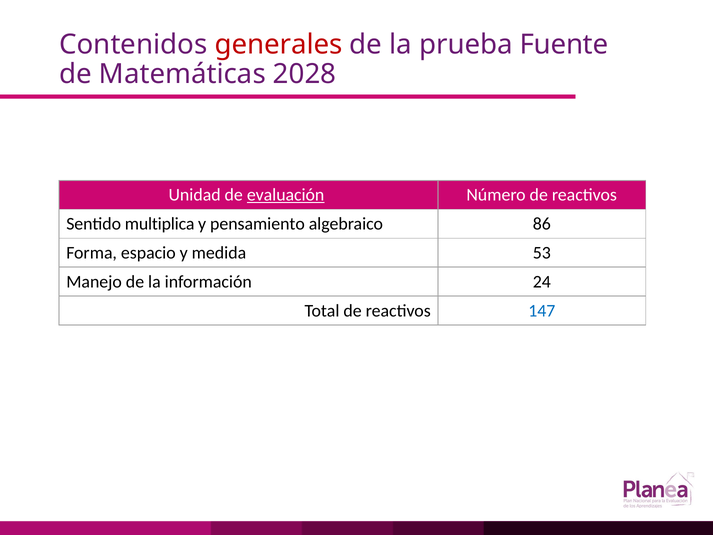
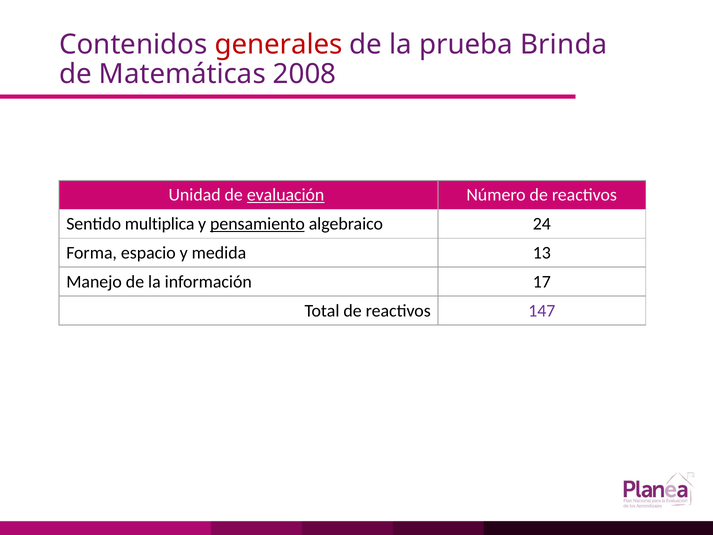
Fuente: Fuente -> Brinda
2028: 2028 -> 2008
pensamiento underline: none -> present
86: 86 -> 24
53: 53 -> 13
24: 24 -> 17
147 colour: blue -> purple
